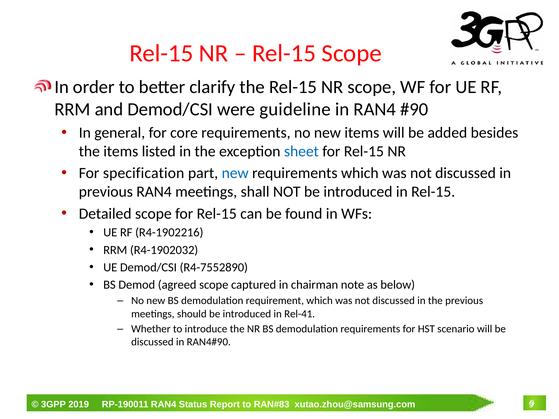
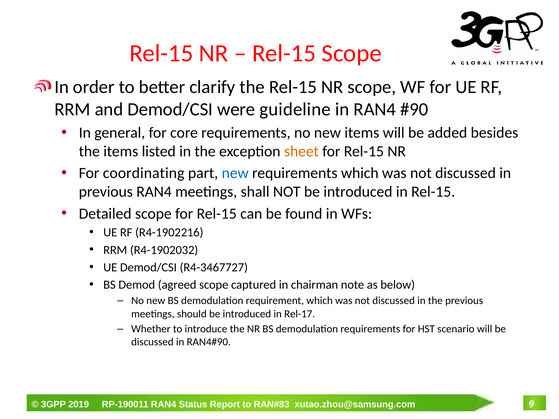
sheet colour: blue -> orange
specification: specification -> coordinating
R4-7552890: R4-7552890 -> R4-3467727
Rel-41: Rel-41 -> Rel-17
